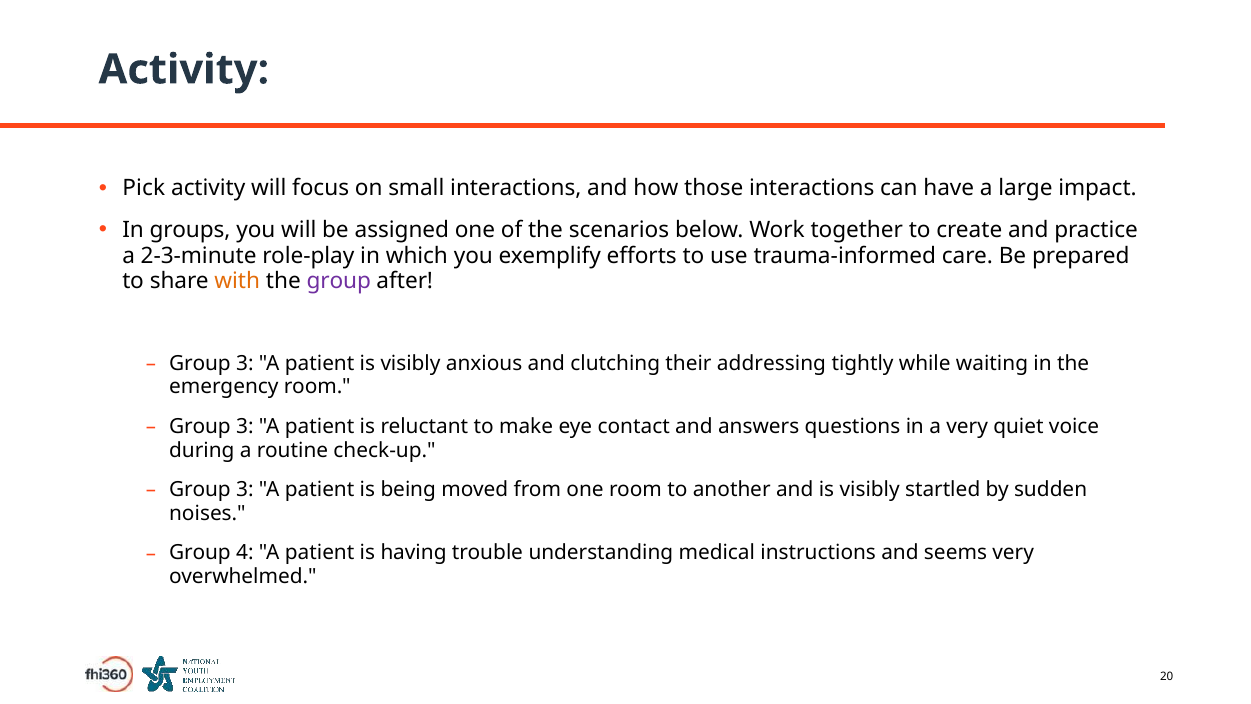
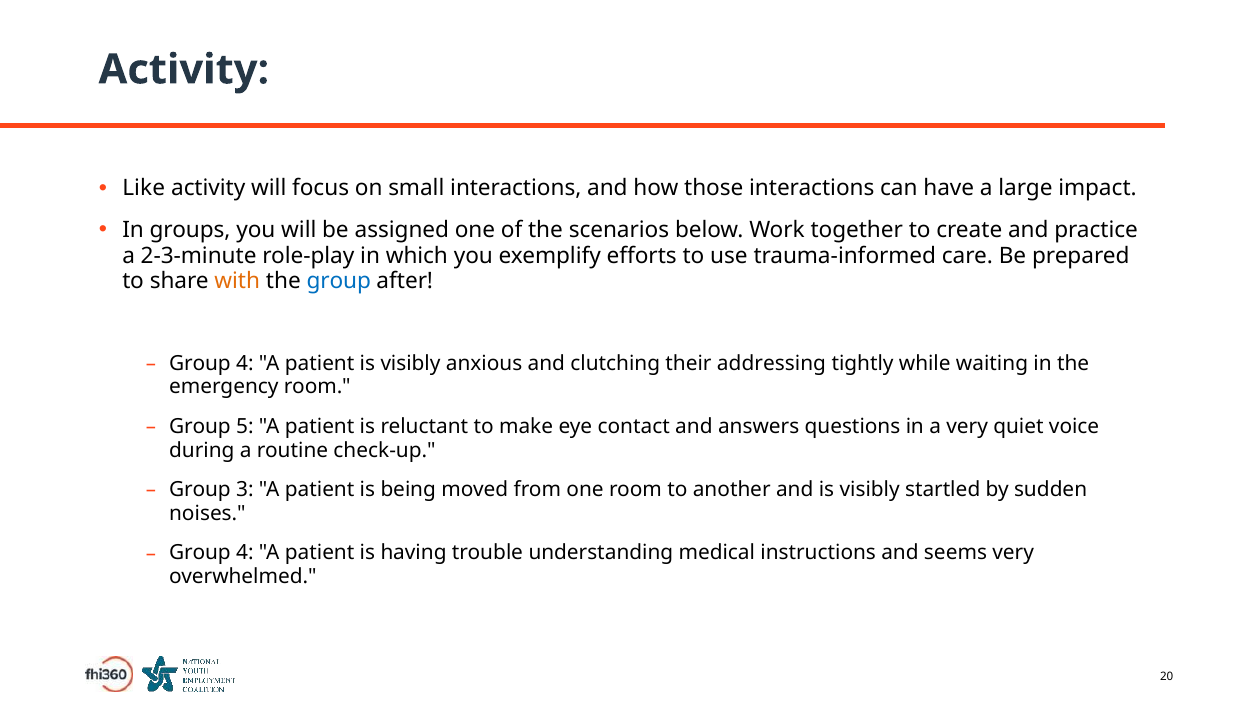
Pick: Pick -> Like
group at (339, 281) colour: purple -> blue
3 at (245, 363): 3 -> 4
3 at (245, 426): 3 -> 5
